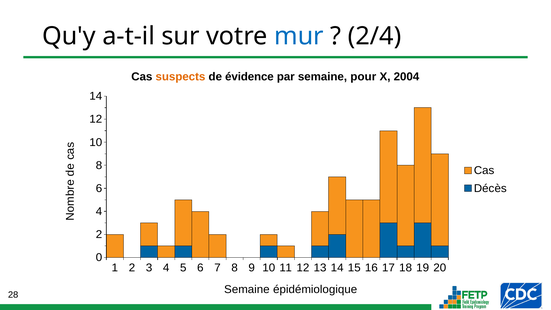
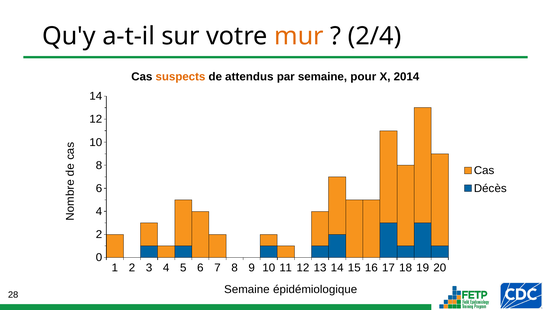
mur colour: blue -> orange
évidence: évidence -> attendus
2004: 2004 -> 2014
